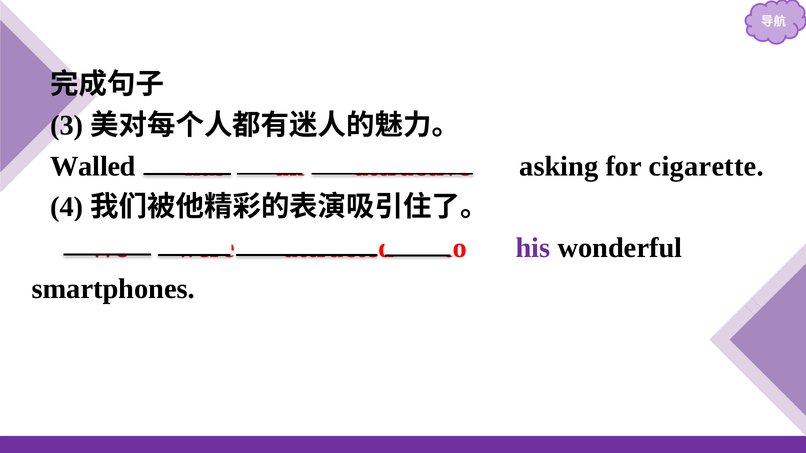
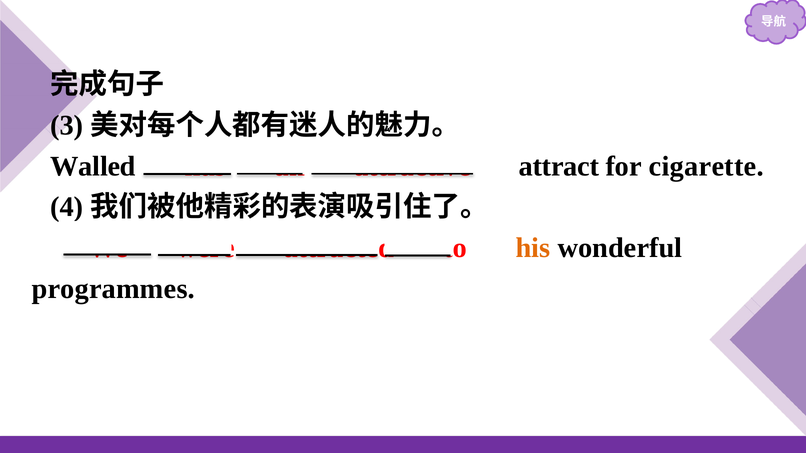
asking: asking -> attract
his colour: purple -> orange
smartphones: smartphones -> programmes
